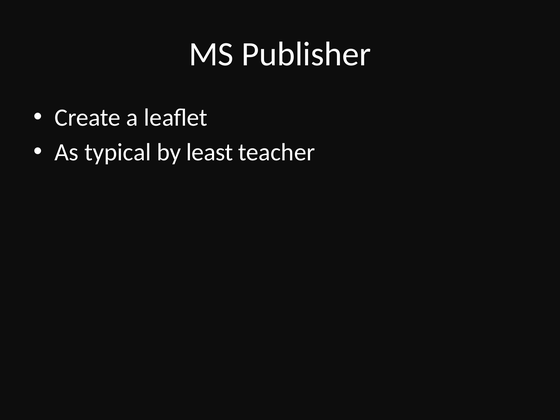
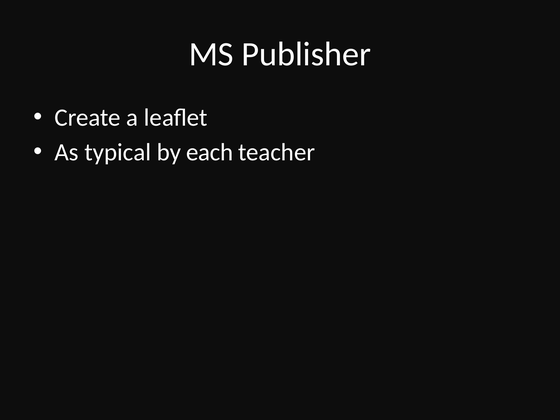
least: least -> each
